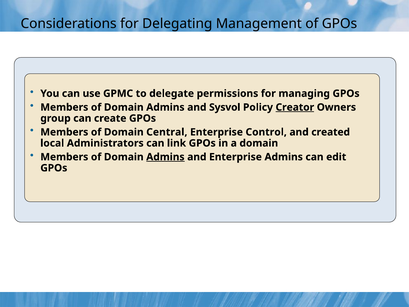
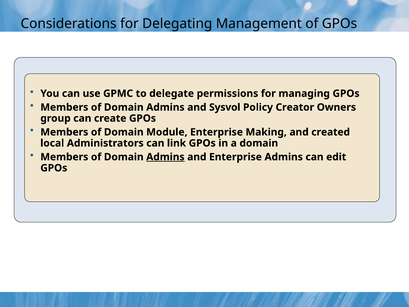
Creator underline: present -> none
Central: Central -> Module
Control: Control -> Making
